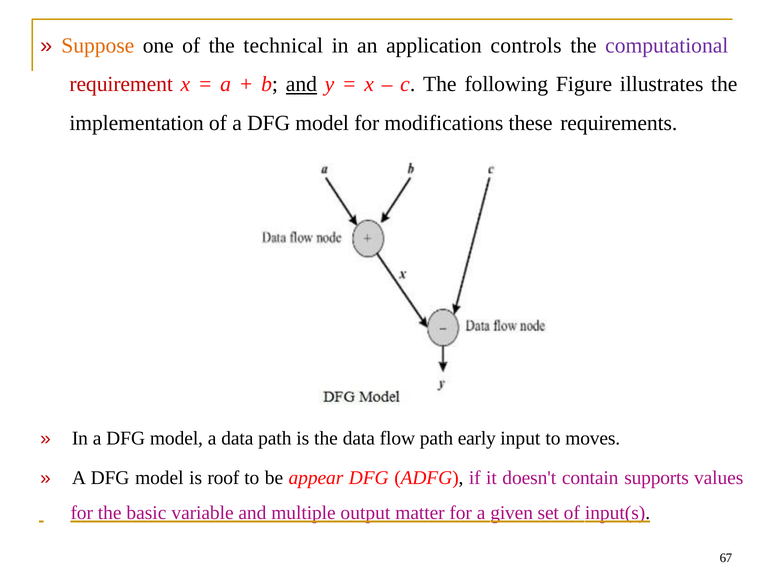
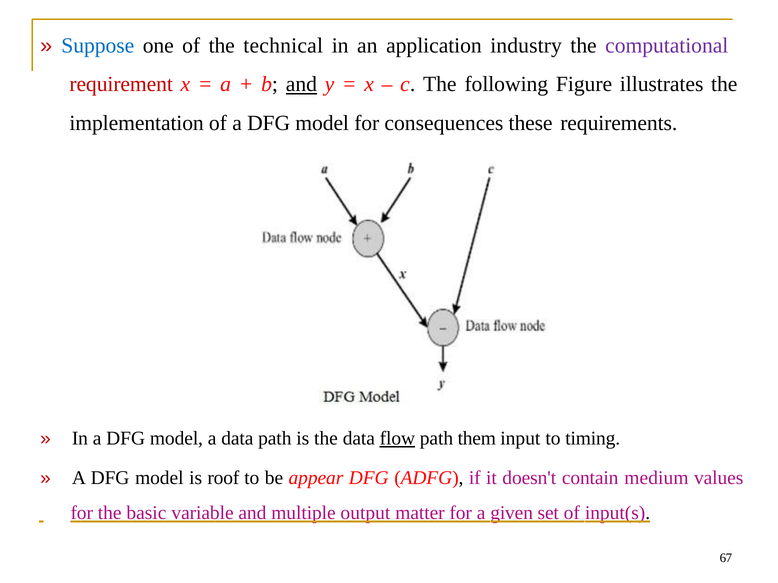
Suppose colour: orange -> blue
controls: controls -> industry
modifications: modifications -> consequences
flow underline: none -> present
early: early -> them
moves: moves -> timing
supports: supports -> medium
